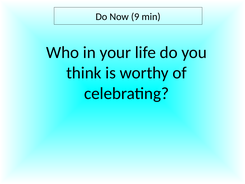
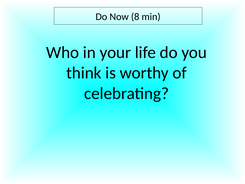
9: 9 -> 8
